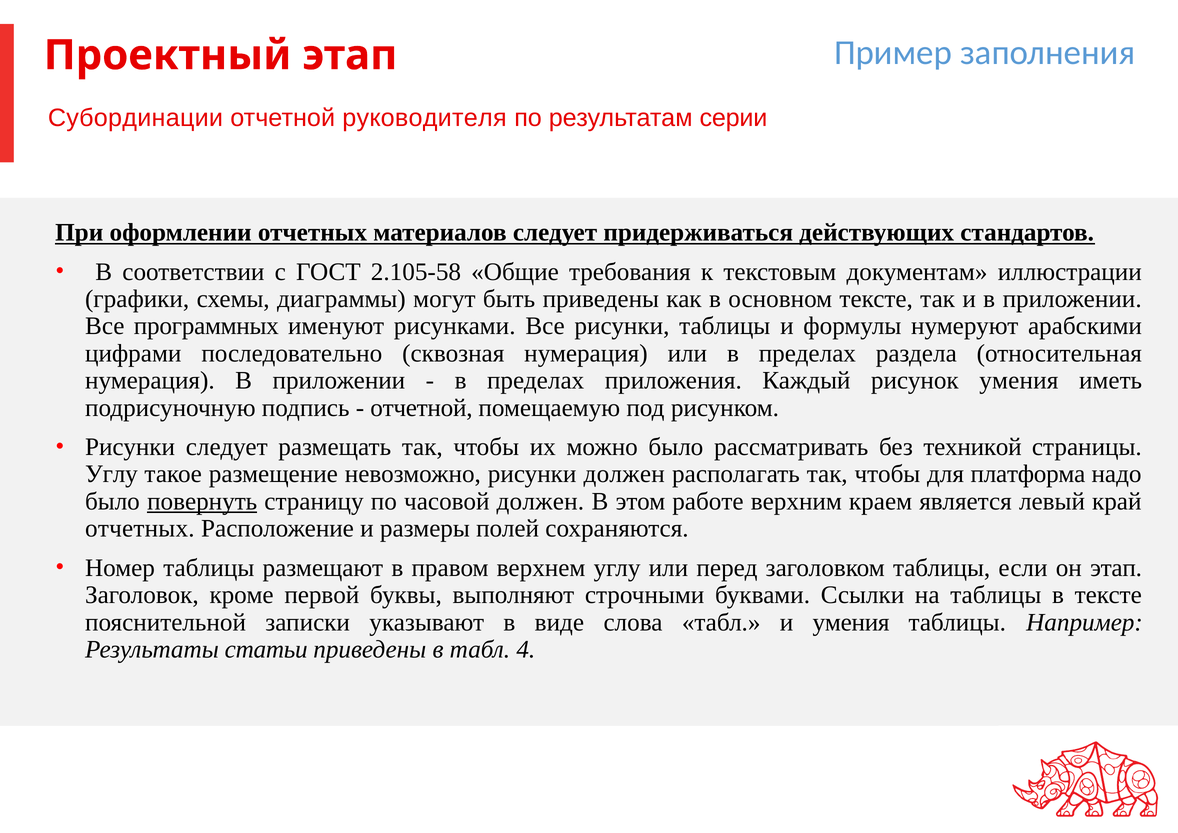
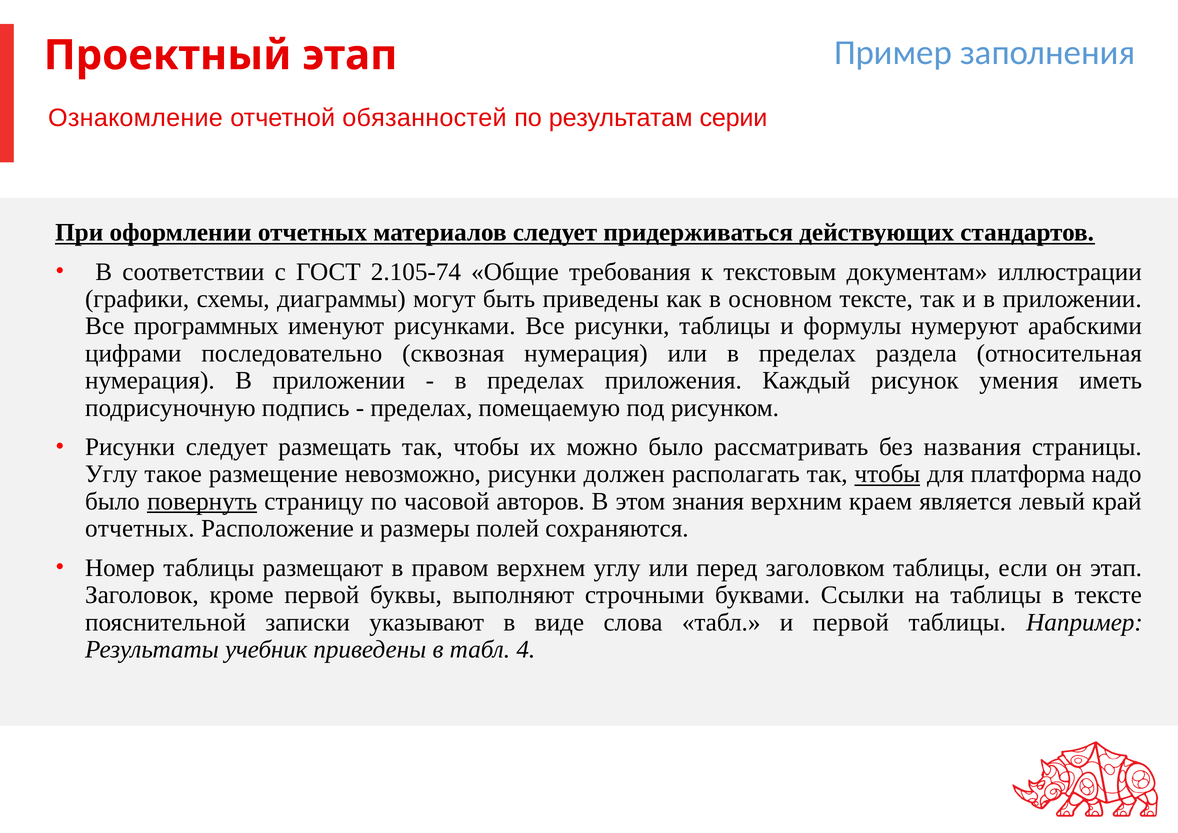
Субординации: Субординации -> Ознакомление
руководителя: руководителя -> обязанностей
2.105-58: 2.105-58 -> 2.105-74
отчетной at (421, 408): отчетной -> пределах
техникой: техникой -> названия
чтобы at (887, 474) underline: none -> present
часовой должен: должен -> авторов
работе: работе -> знания
и умения: умения -> первой
статьи: статьи -> учебник
